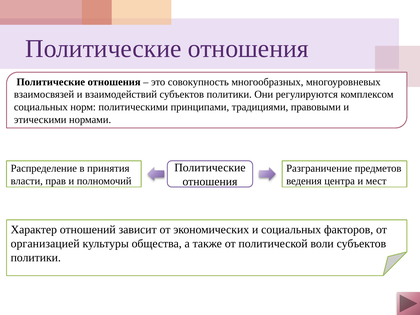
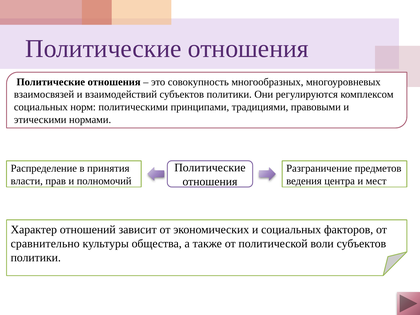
организацией: организацией -> сравнительно
